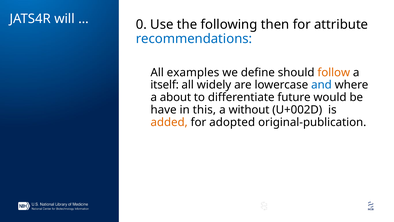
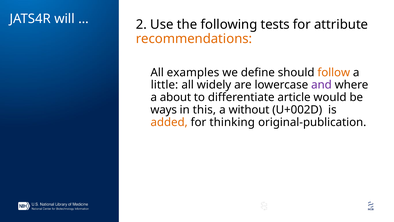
0: 0 -> 2
then: then -> tests
recommendations colour: blue -> orange
itself: itself -> little
and colour: blue -> purple
future: future -> article
have: have -> ways
adopted: adopted -> thinking
